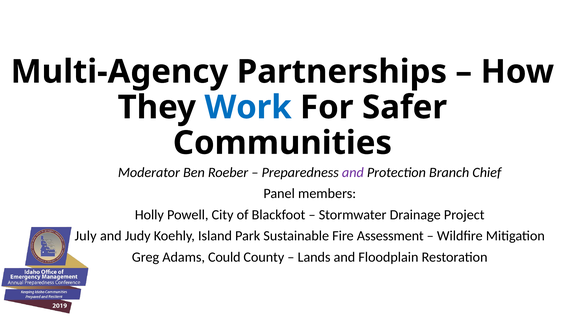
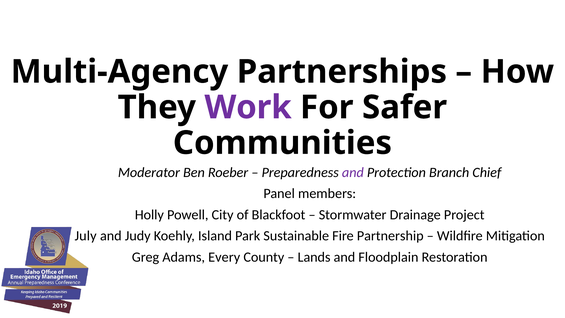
Work colour: blue -> purple
Assessment: Assessment -> Partnership
Could: Could -> Every
